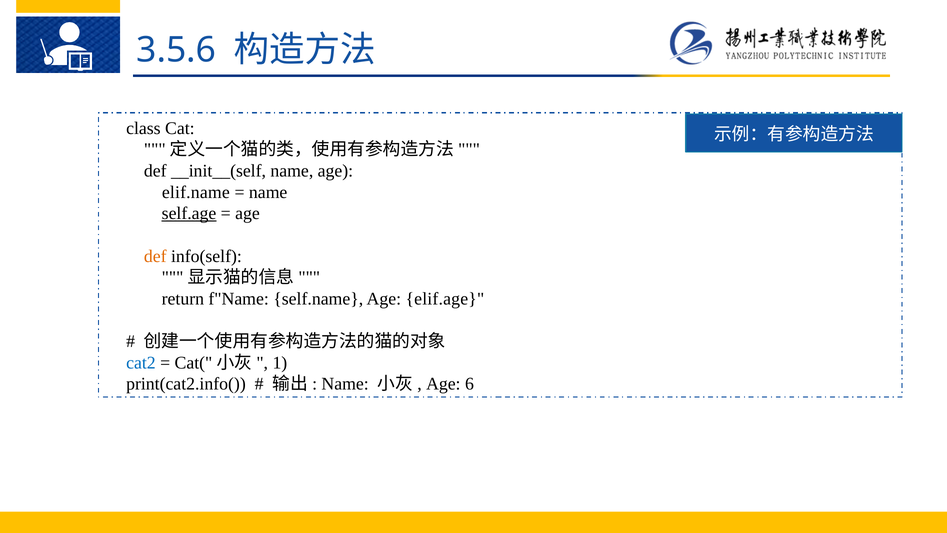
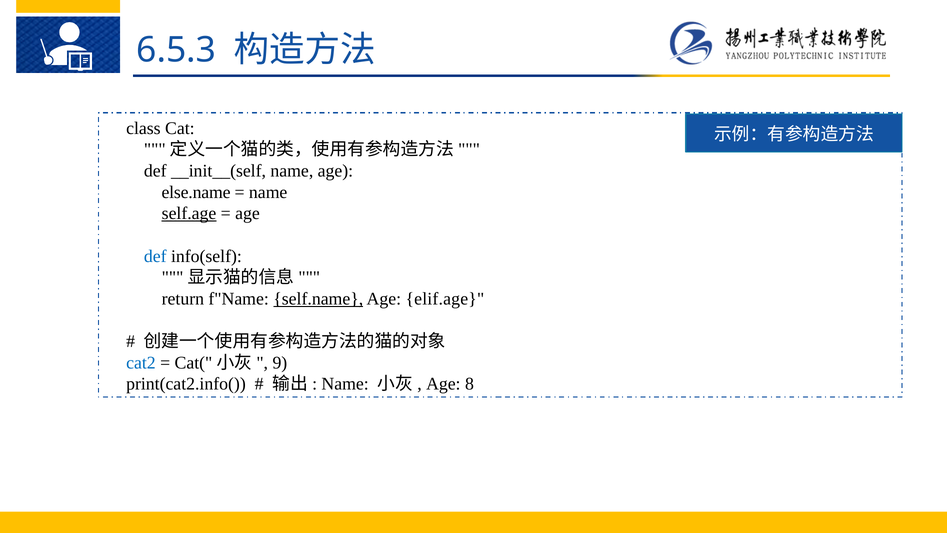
3.5.6: 3.5.6 -> 6.5.3
elif.name: elif.name -> else.name
def at (155, 256) colour: orange -> blue
self.name underline: none -> present
1: 1 -> 9
6: 6 -> 8
